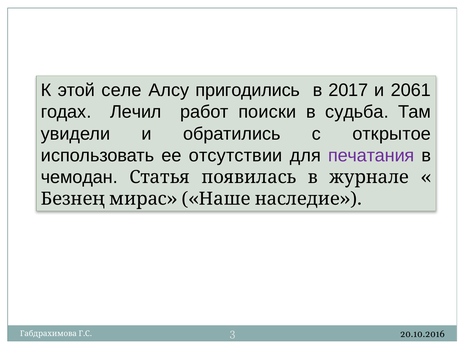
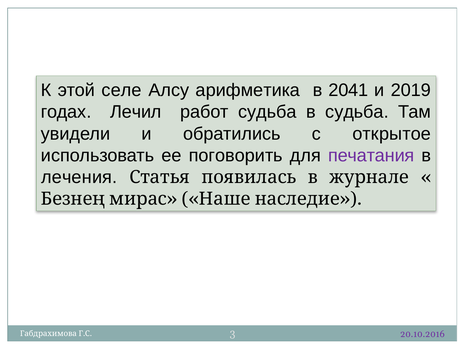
пригодились: пригодились -> арифметика
2017: 2017 -> 2041
2061: 2061 -> 2019
работ поиски: поиски -> судьба
отсутствии: отсутствии -> поговорить
чемодан: чемодан -> лечения
20.10.2016 colour: black -> purple
